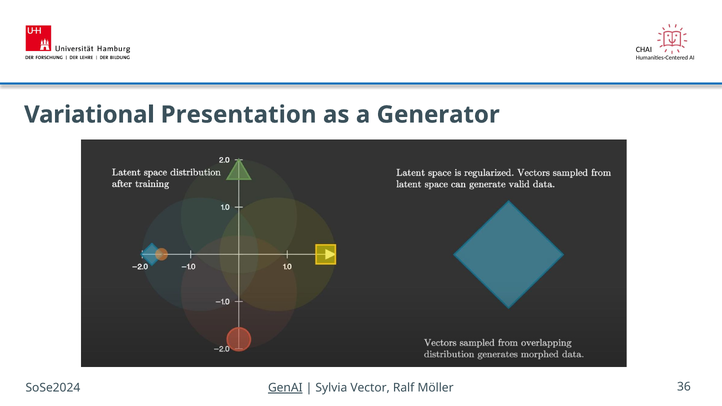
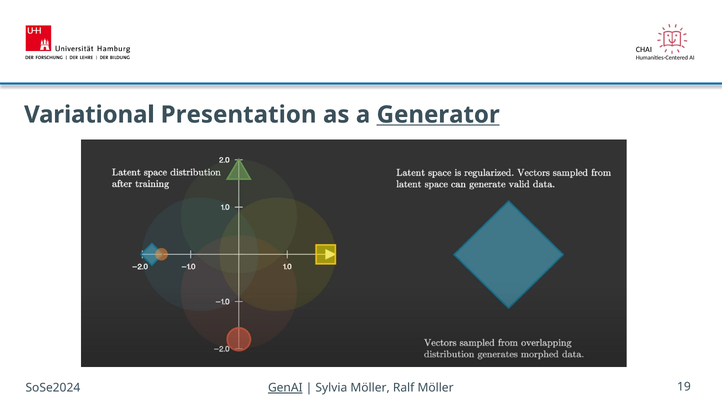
Generator underline: none -> present
Sylvia Vector: Vector -> Möller
36: 36 -> 19
